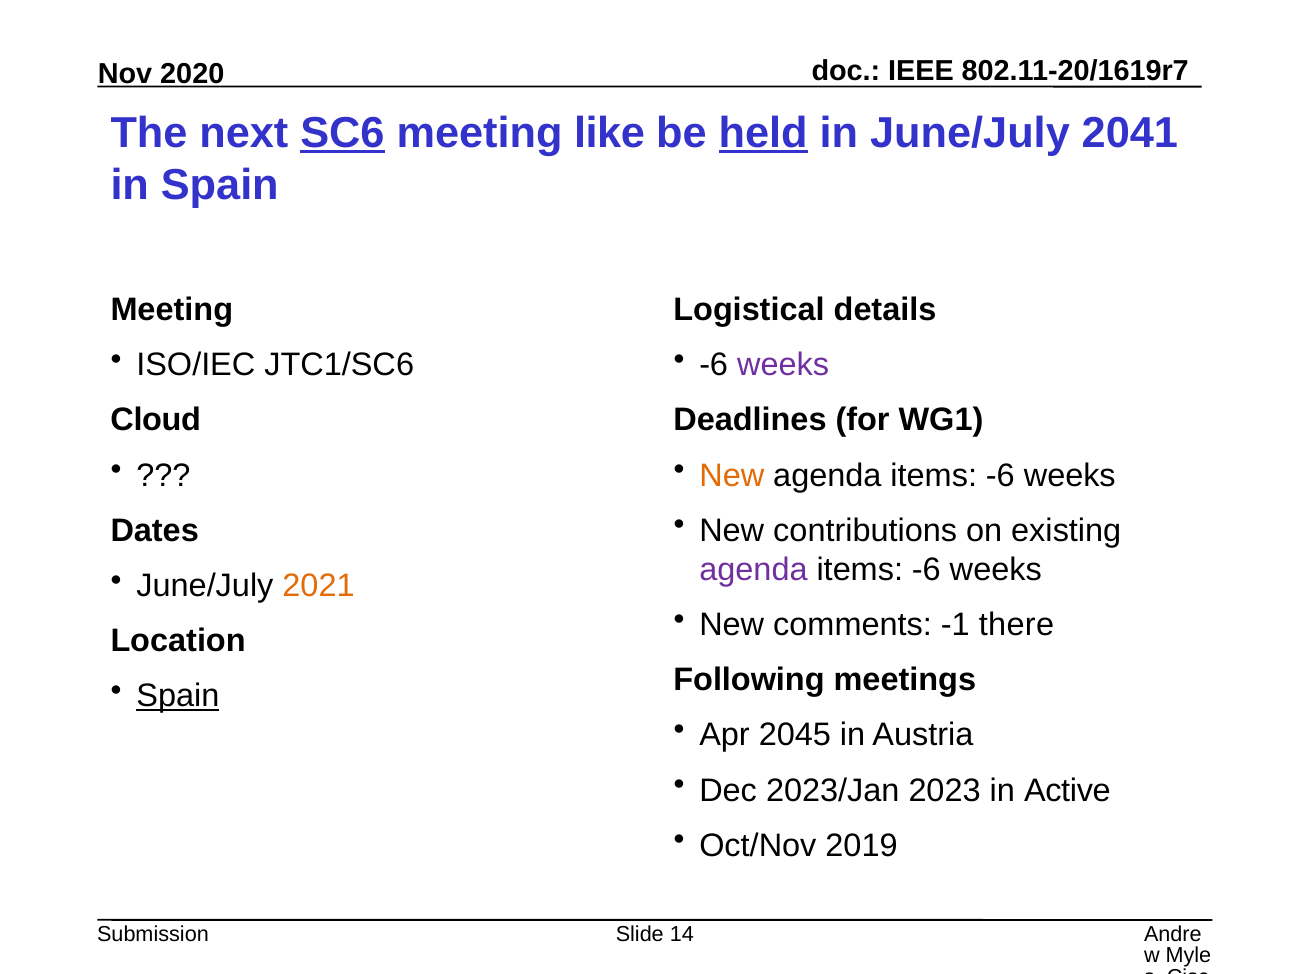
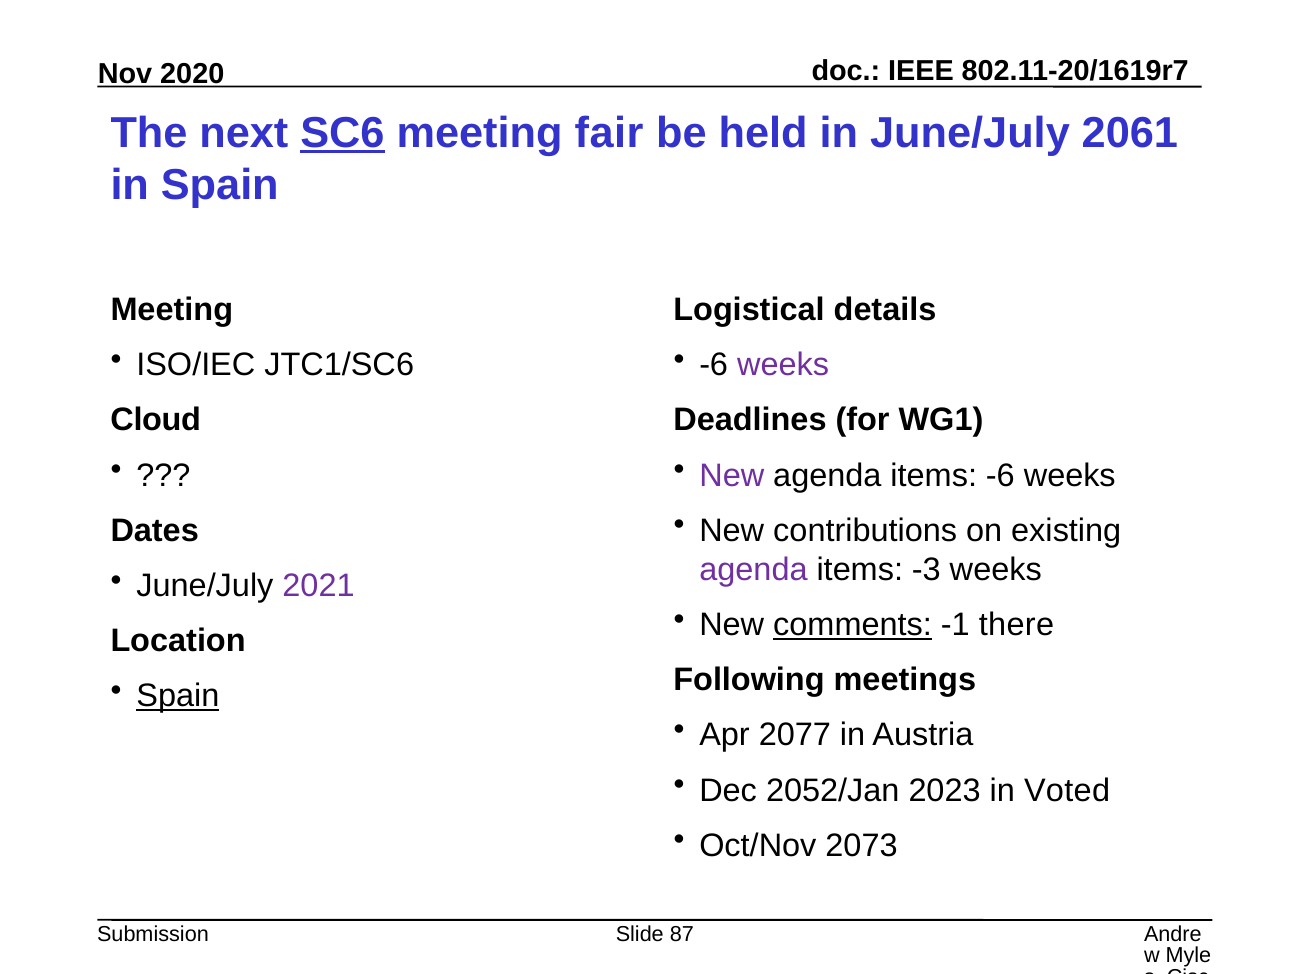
like: like -> fair
held underline: present -> none
2041: 2041 -> 2061
New at (732, 475) colour: orange -> purple
-6 at (926, 570): -6 -> -3
2021 colour: orange -> purple
comments underline: none -> present
2045: 2045 -> 2077
2023/Jan: 2023/Jan -> 2052/Jan
Active: Active -> Voted
2019: 2019 -> 2073
14: 14 -> 87
